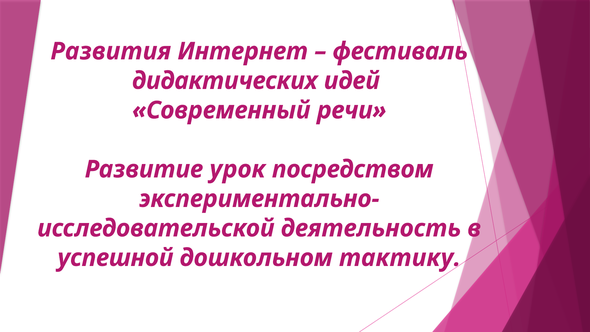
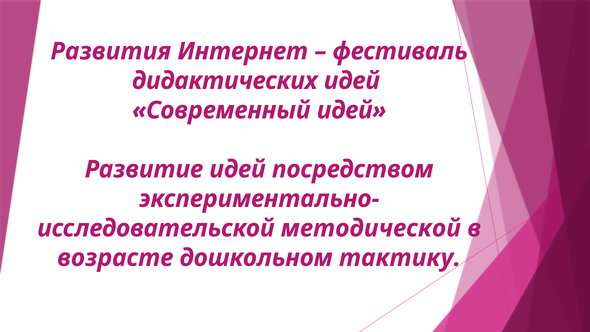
Современный речи: речи -> идей
Развитие урок: урок -> идей
деятельность: деятельность -> методической
успешной: успешной -> возрасте
